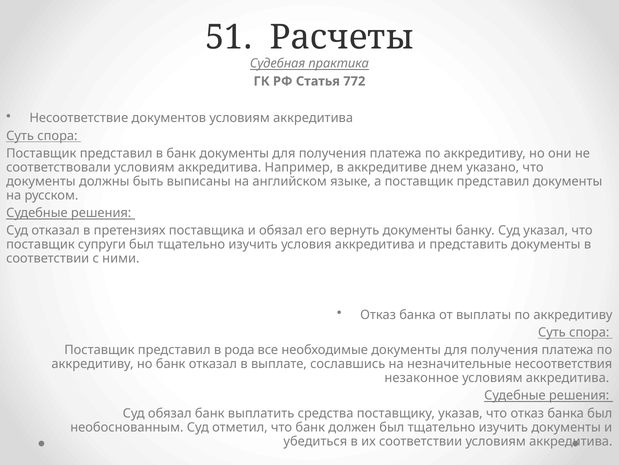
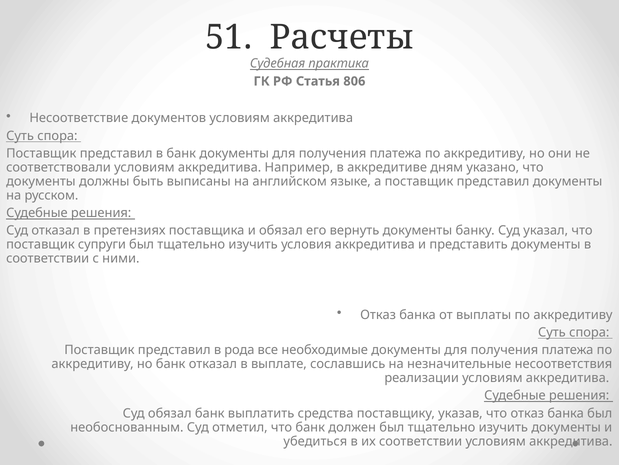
772: 772 -> 806
днем: днем -> дням
незаконное: незаконное -> реализации
